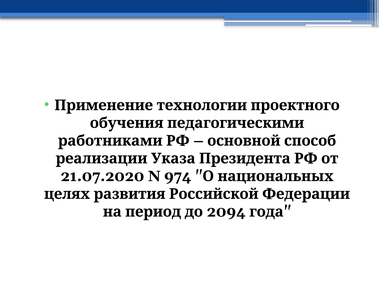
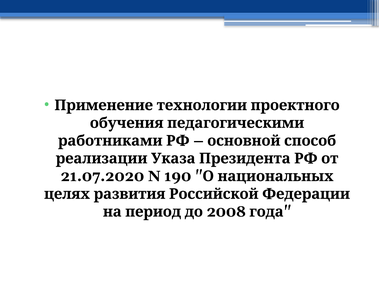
974: 974 -> 190
2094: 2094 -> 2008
